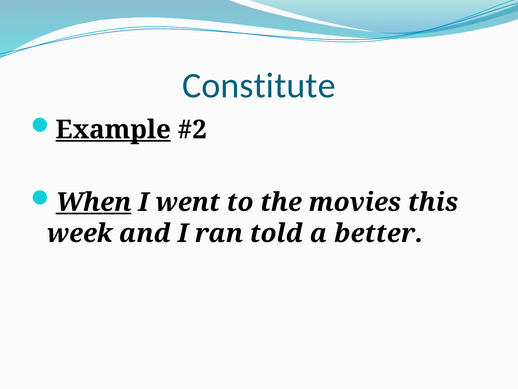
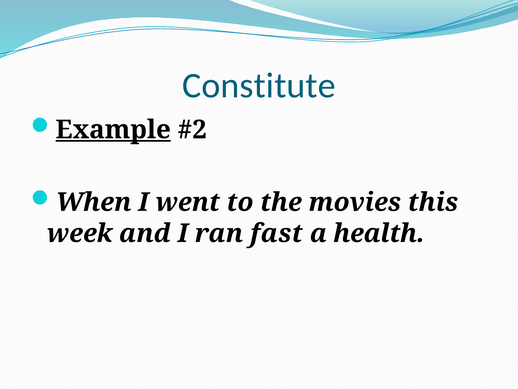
When underline: present -> none
told: told -> fast
better: better -> health
